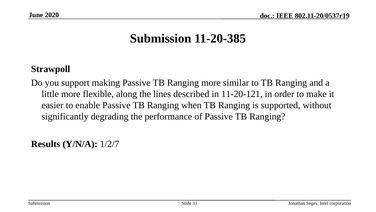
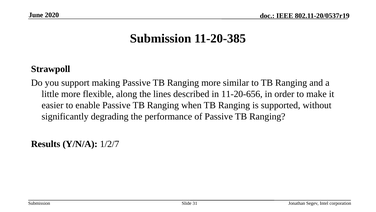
11-20-121: 11-20-121 -> 11-20-656
